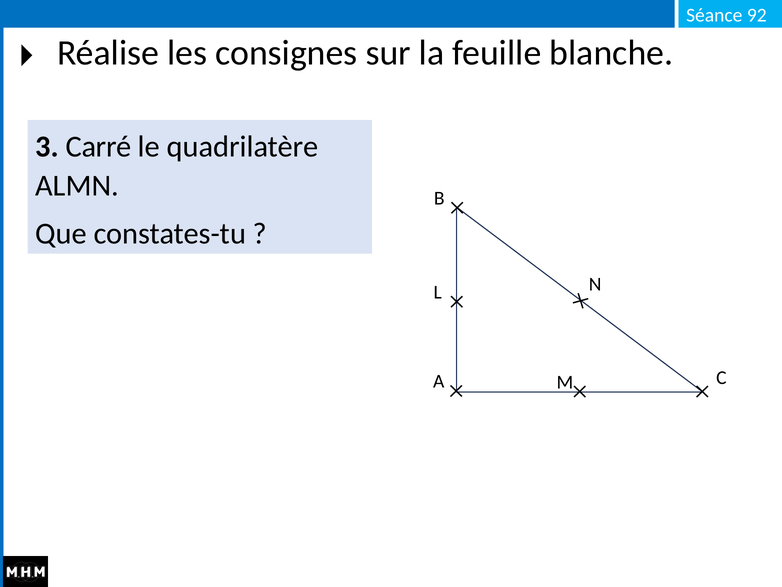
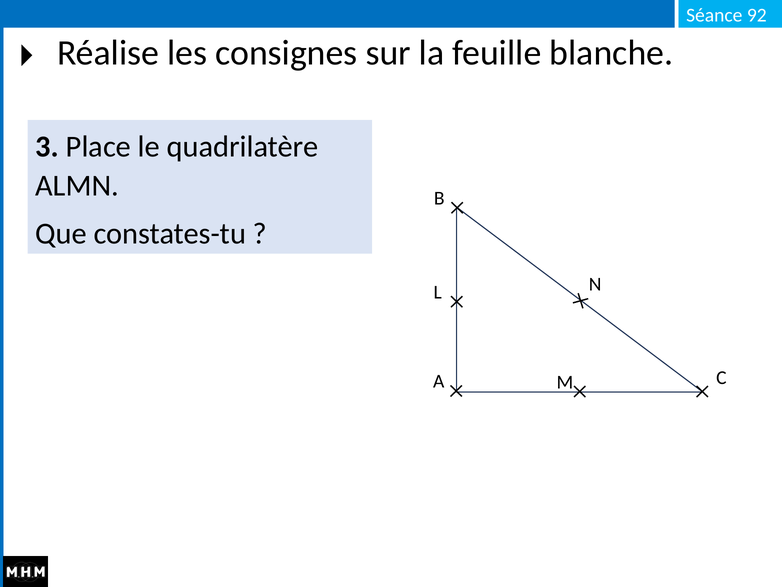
Carré: Carré -> Place
